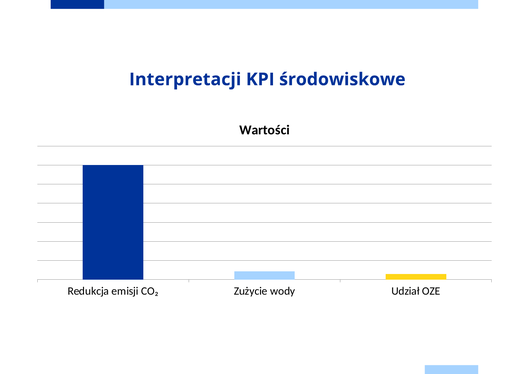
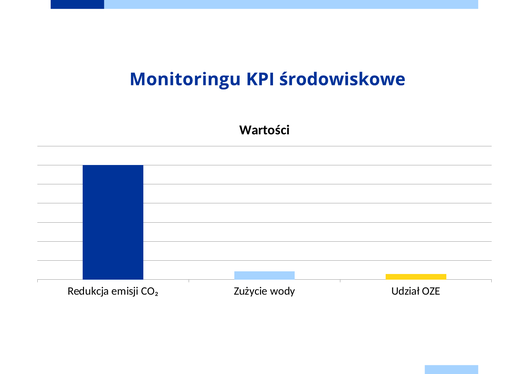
Interpretacji: Interpretacji -> Monitoringu
